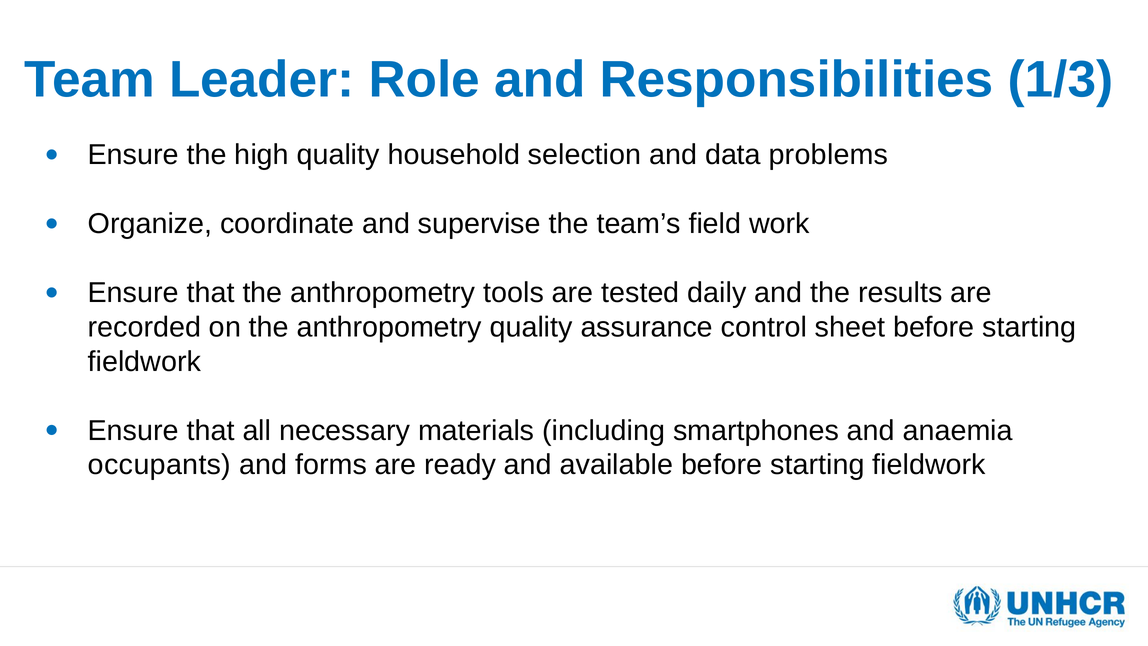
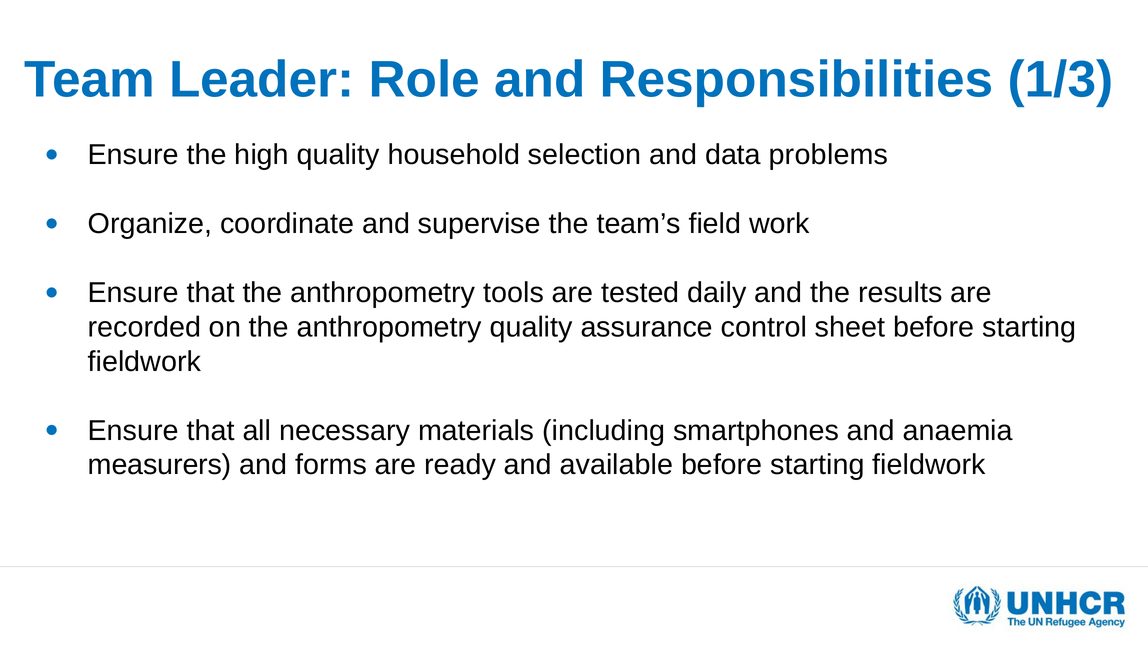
occupants: occupants -> measurers
